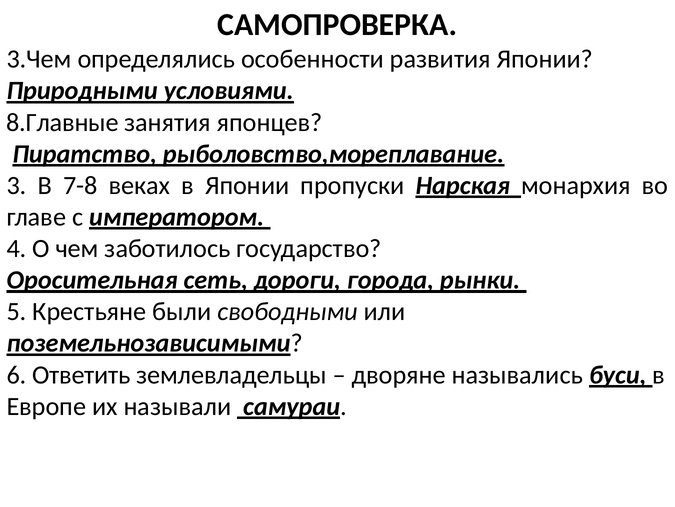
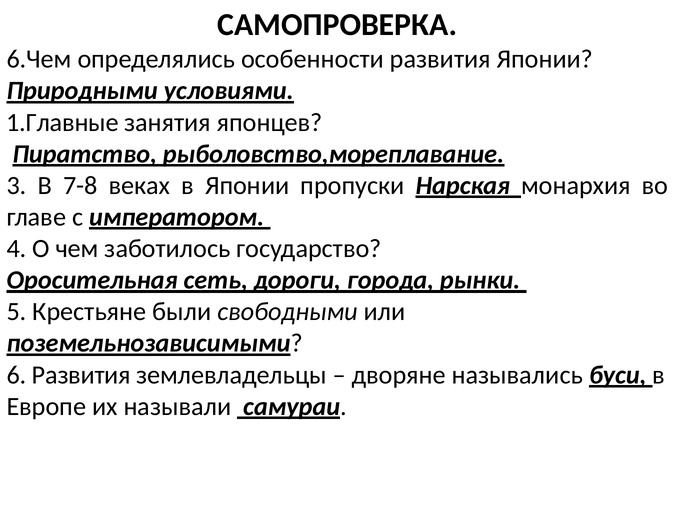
3.Чем: 3.Чем -> 6.Чем
8.Главные: 8.Главные -> 1.Главные
6 Ответить: Ответить -> Развития
